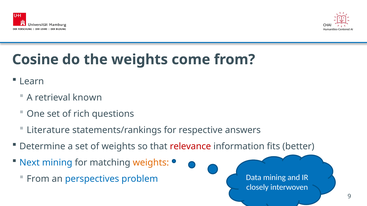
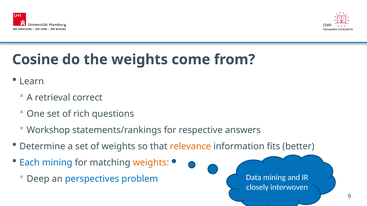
known: known -> correct
Literature: Literature -> Workshop
relevance colour: red -> orange
Next: Next -> Each
From at (38, 179): From -> Deep
